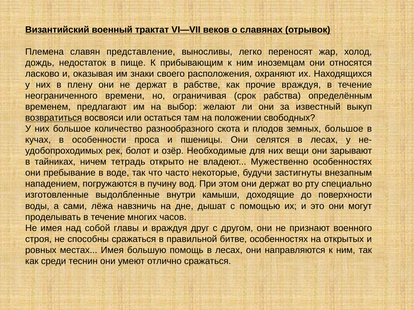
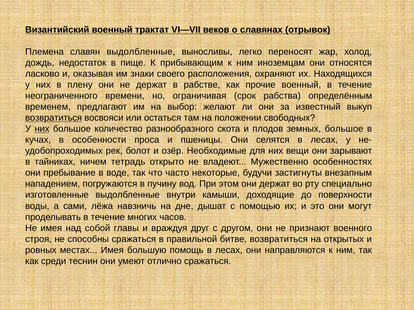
славян представление: представление -> выдолбленные
прочие враждуя: враждуя -> военный
них at (42, 129) underline: none -> present
битве особенностях: особенностях -> возвратиться
